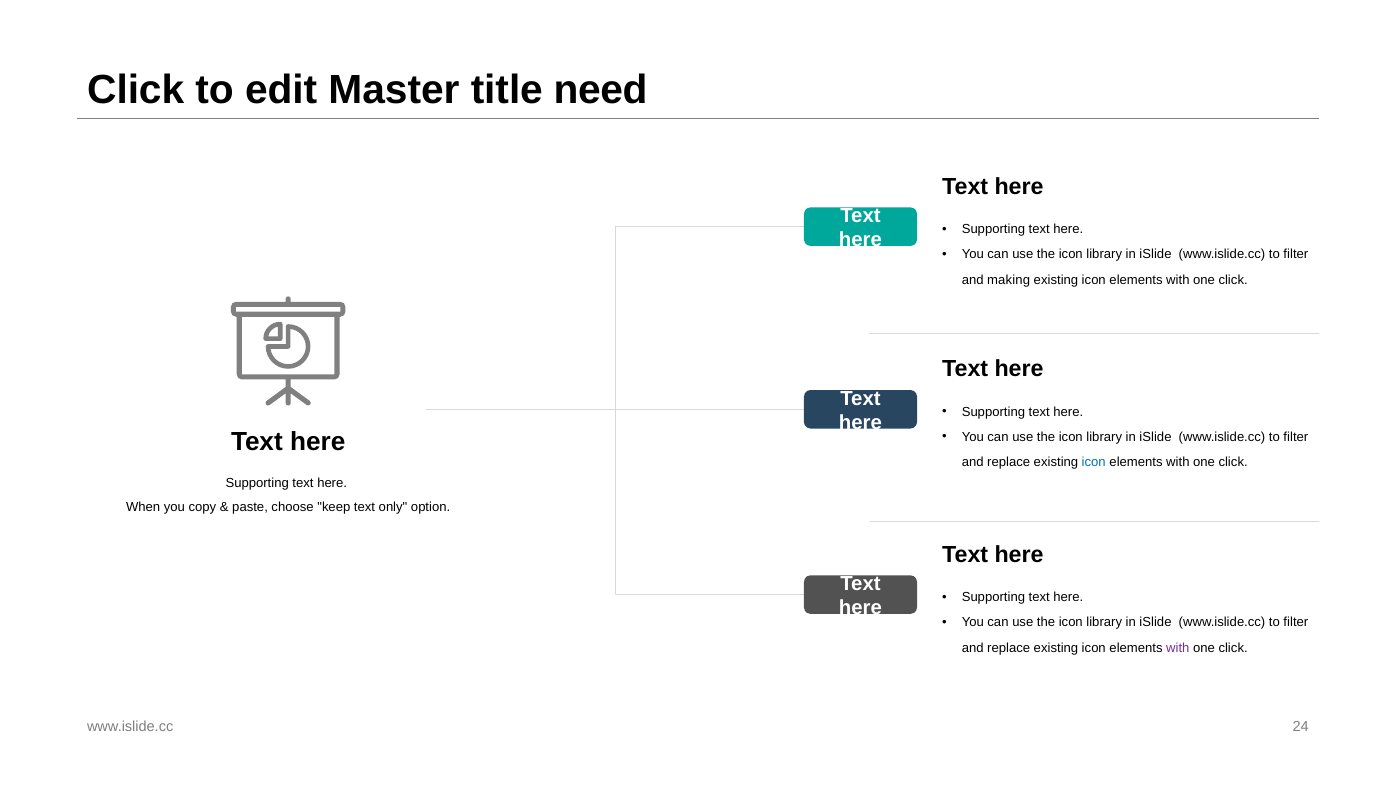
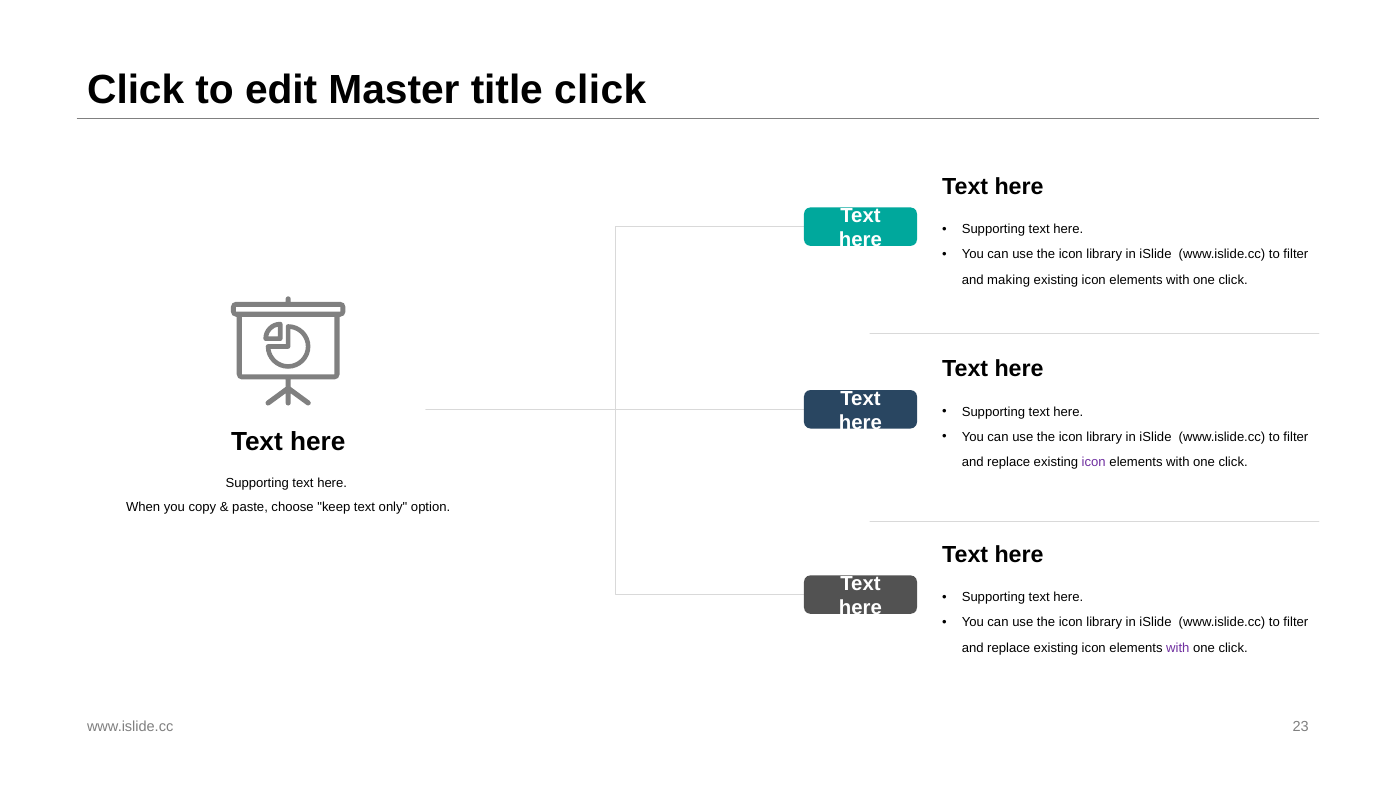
title need: need -> click
icon at (1094, 463) colour: blue -> purple
24: 24 -> 23
